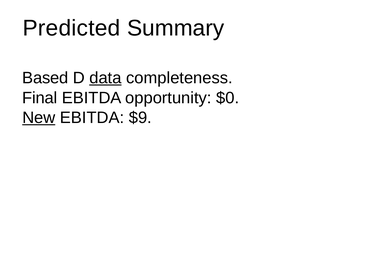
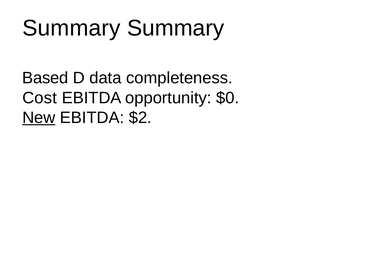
Predicted at (71, 28): Predicted -> Summary
data underline: present -> none
Final: Final -> Cost
$9: $9 -> $2
